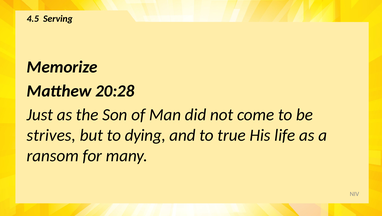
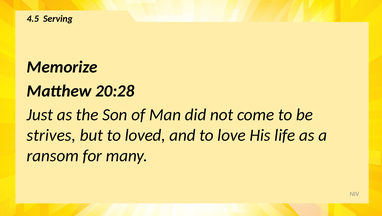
dying: dying -> loved
true: true -> love
